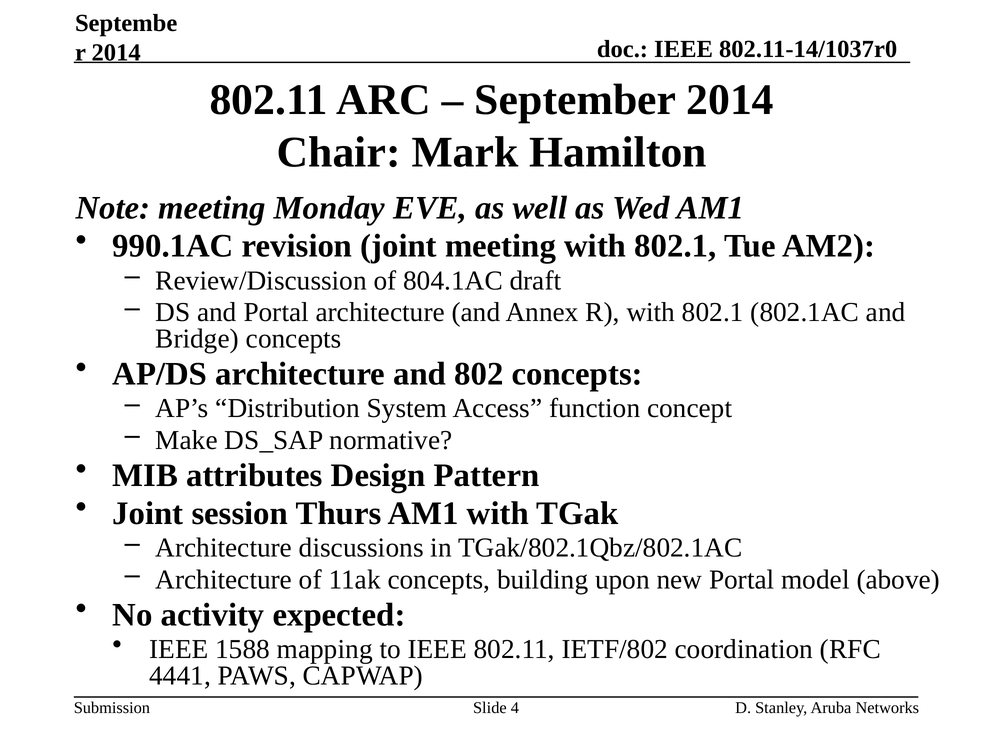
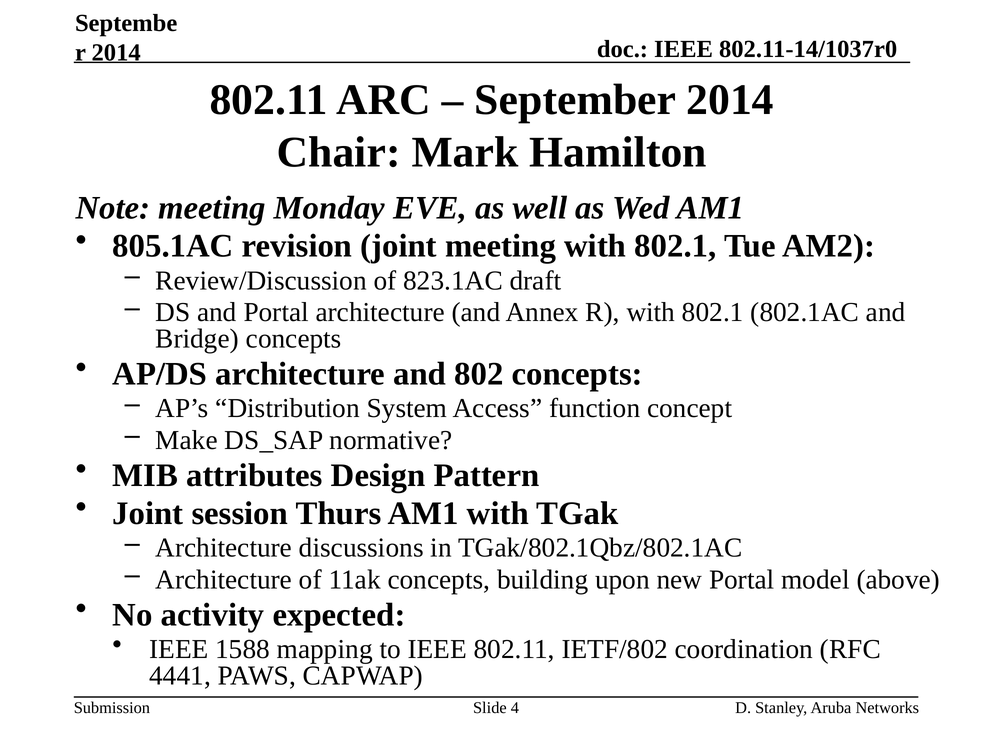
990.1AC: 990.1AC -> 805.1AC
804.1AC: 804.1AC -> 823.1AC
